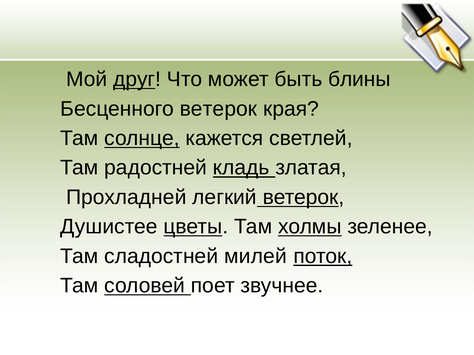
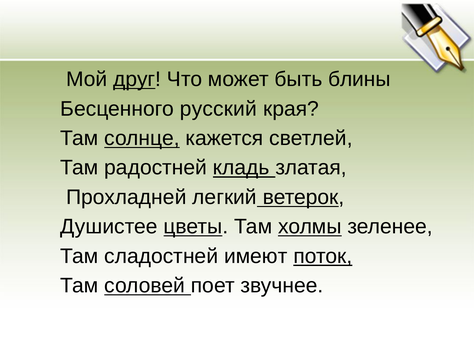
Бесценного ветерок: ветерок -> русский
милей: милей -> имеют
